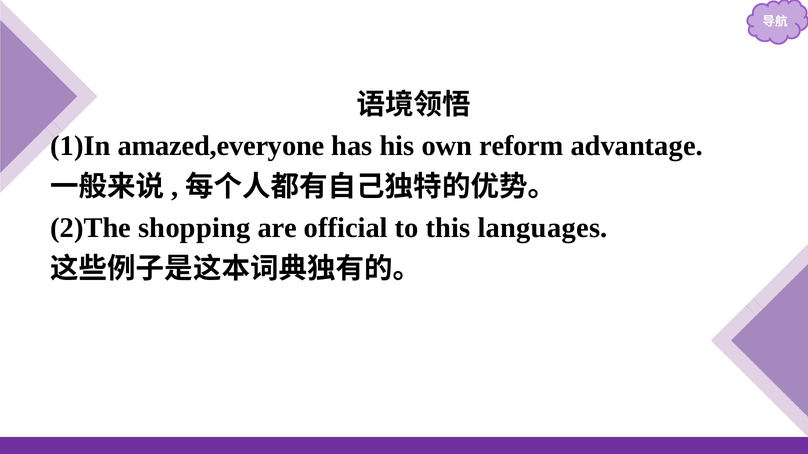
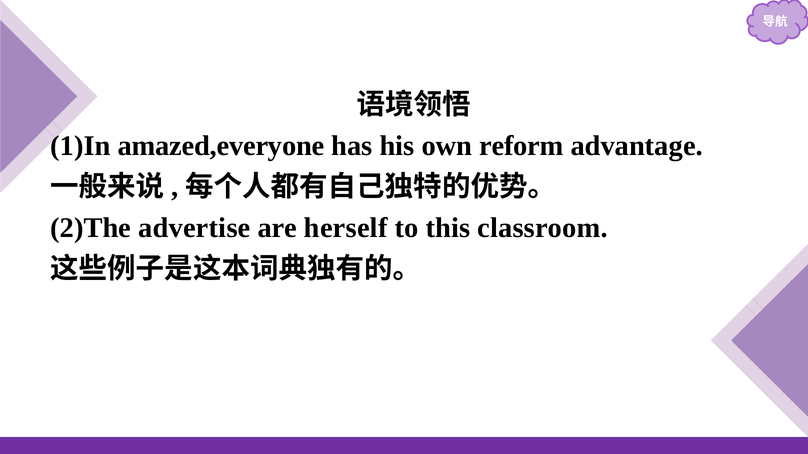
shopping: shopping -> advertise
official: official -> herself
languages: languages -> classroom
